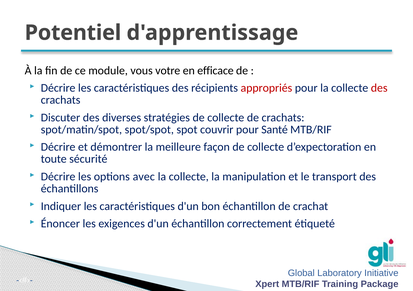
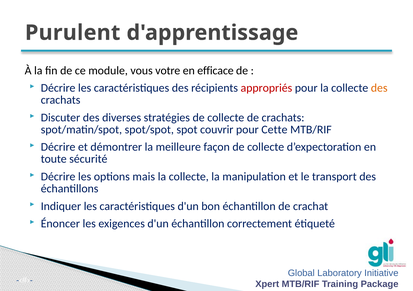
Potentiel: Potentiel -> Purulent
des at (379, 88) colour: red -> orange
Santé: Santé -> Cette
avec: avec -> mais
